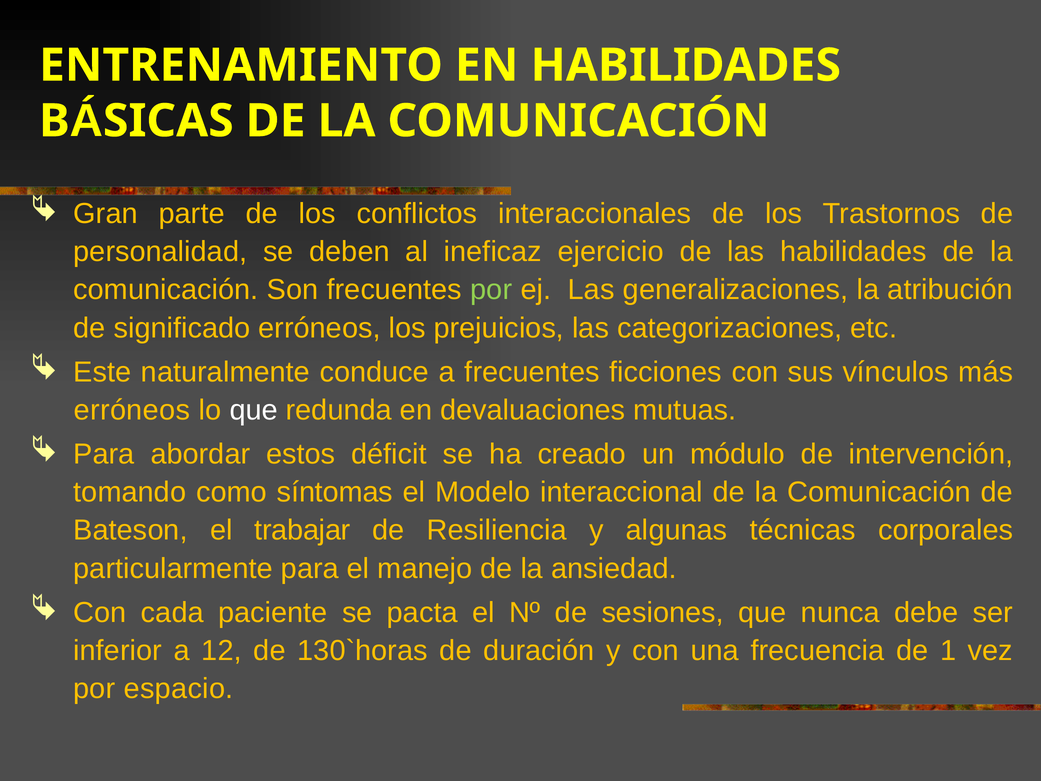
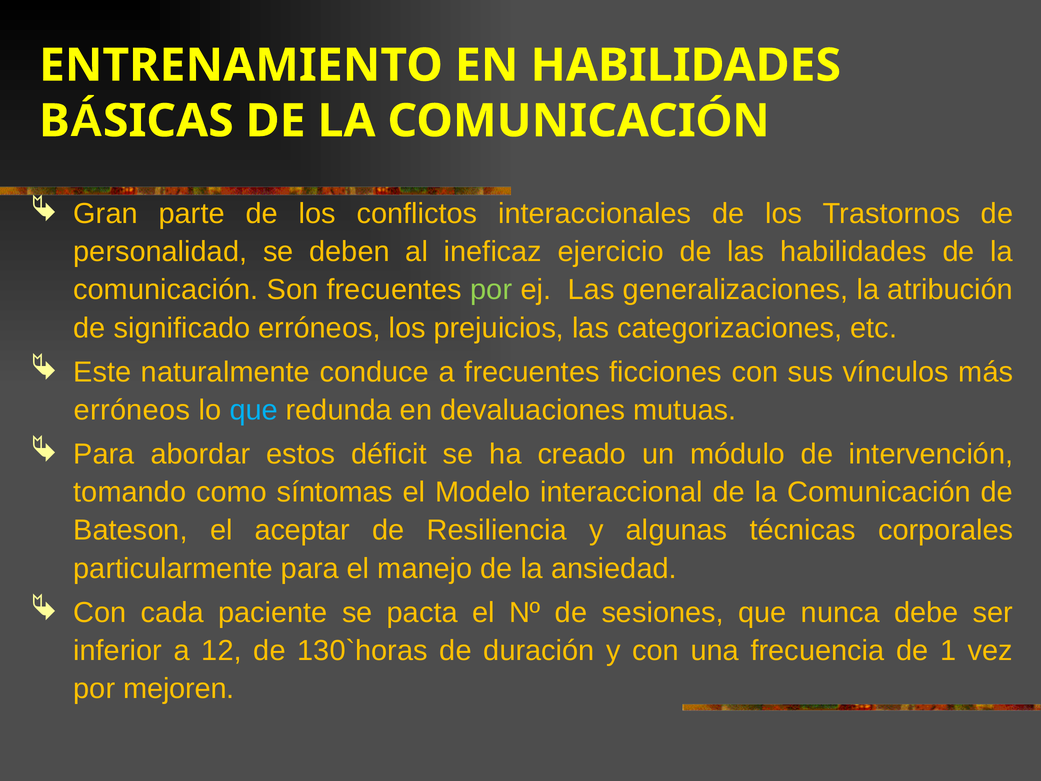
que at (254, 410) colour: white -> light blue
trabajar: trabajar -> aceptar
espacio: espacio -> mejoren
